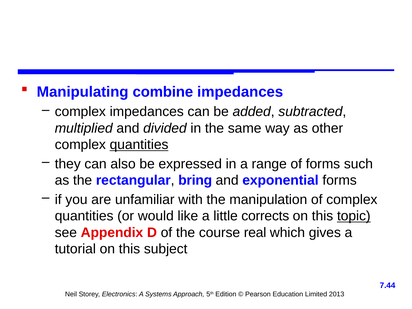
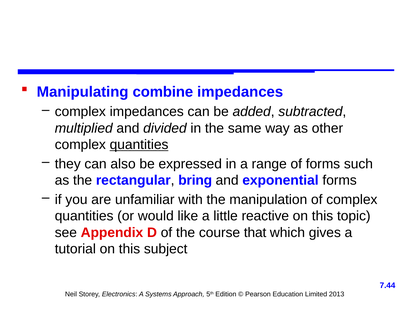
corrects: corrects -> reactive
topic underline: present -> none
real: real -> that
